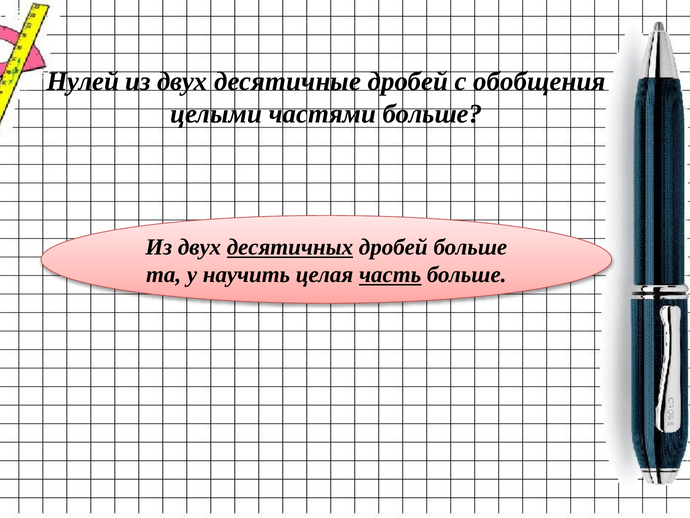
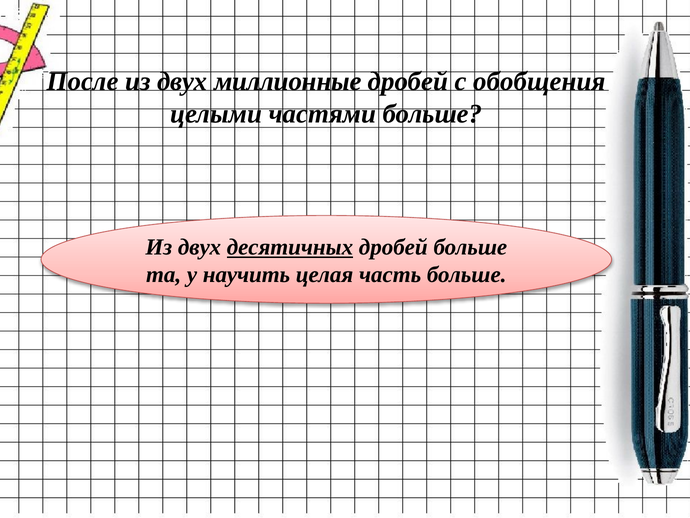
Нулей: Нулей -> После
десятичные: десятичные -> миллионные
часть underline: present -> none
